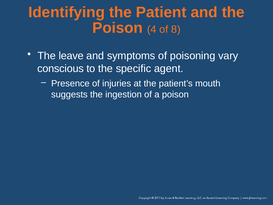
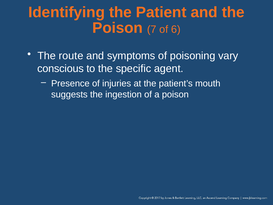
4: 4 -> 7
8: 8 -> 6
leave: leave -> route
